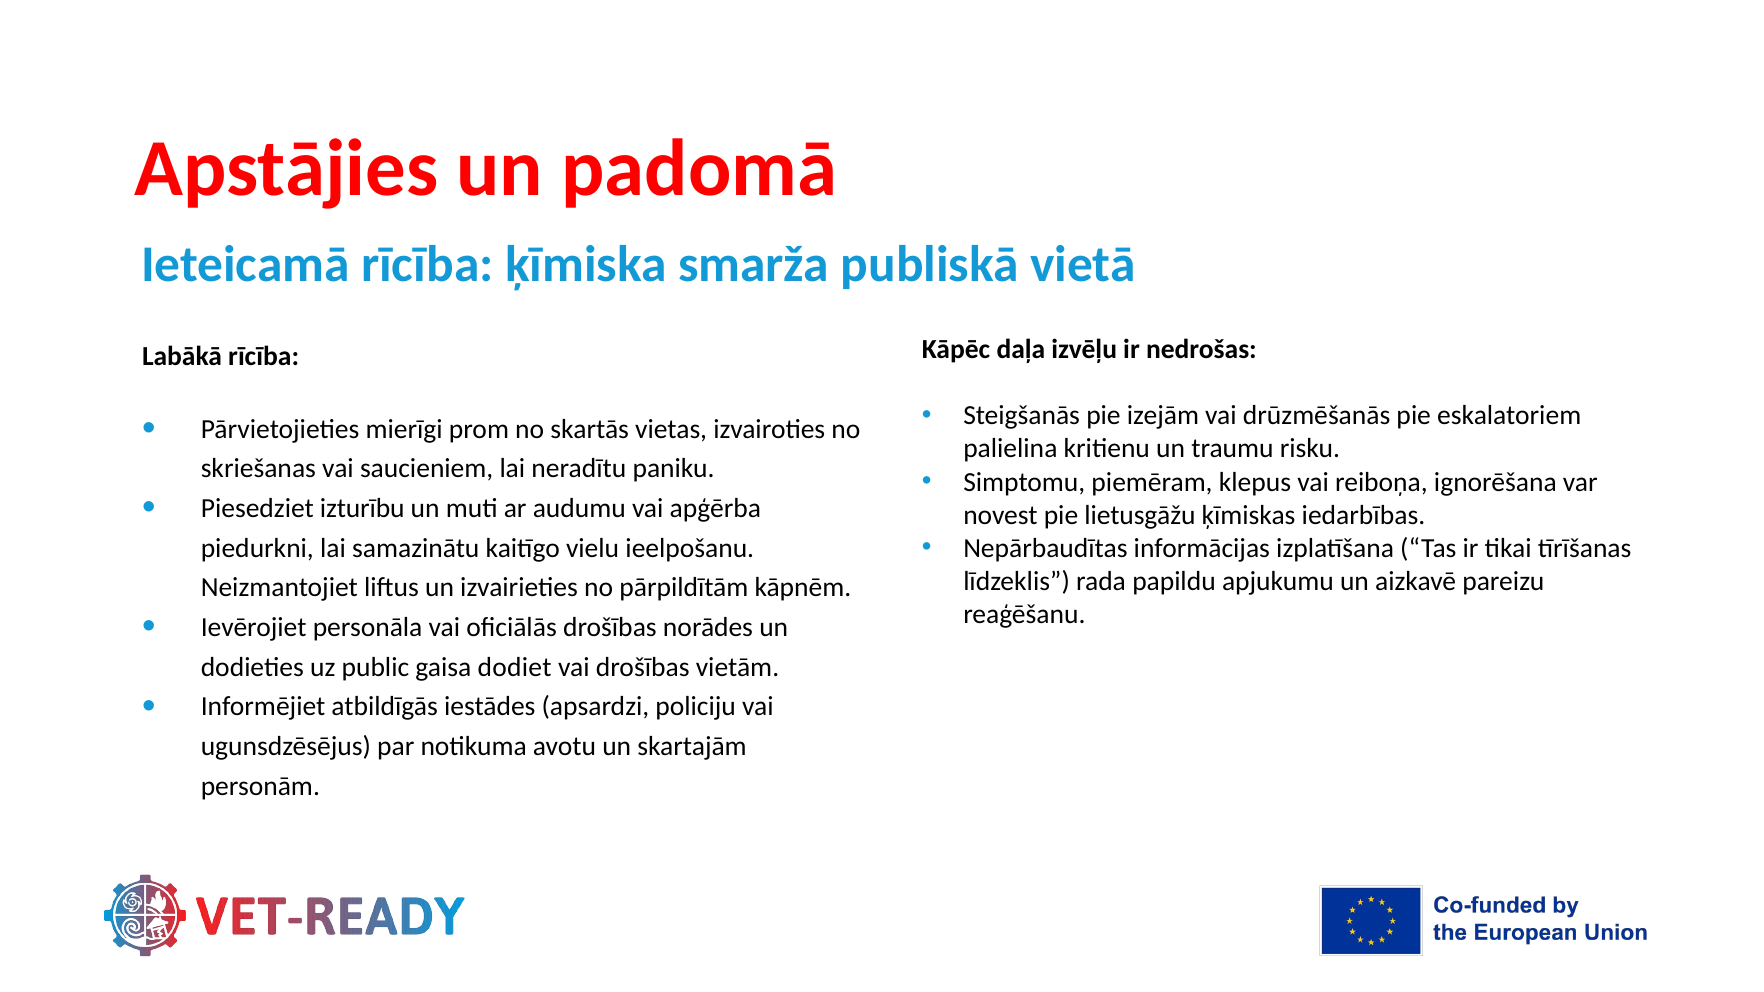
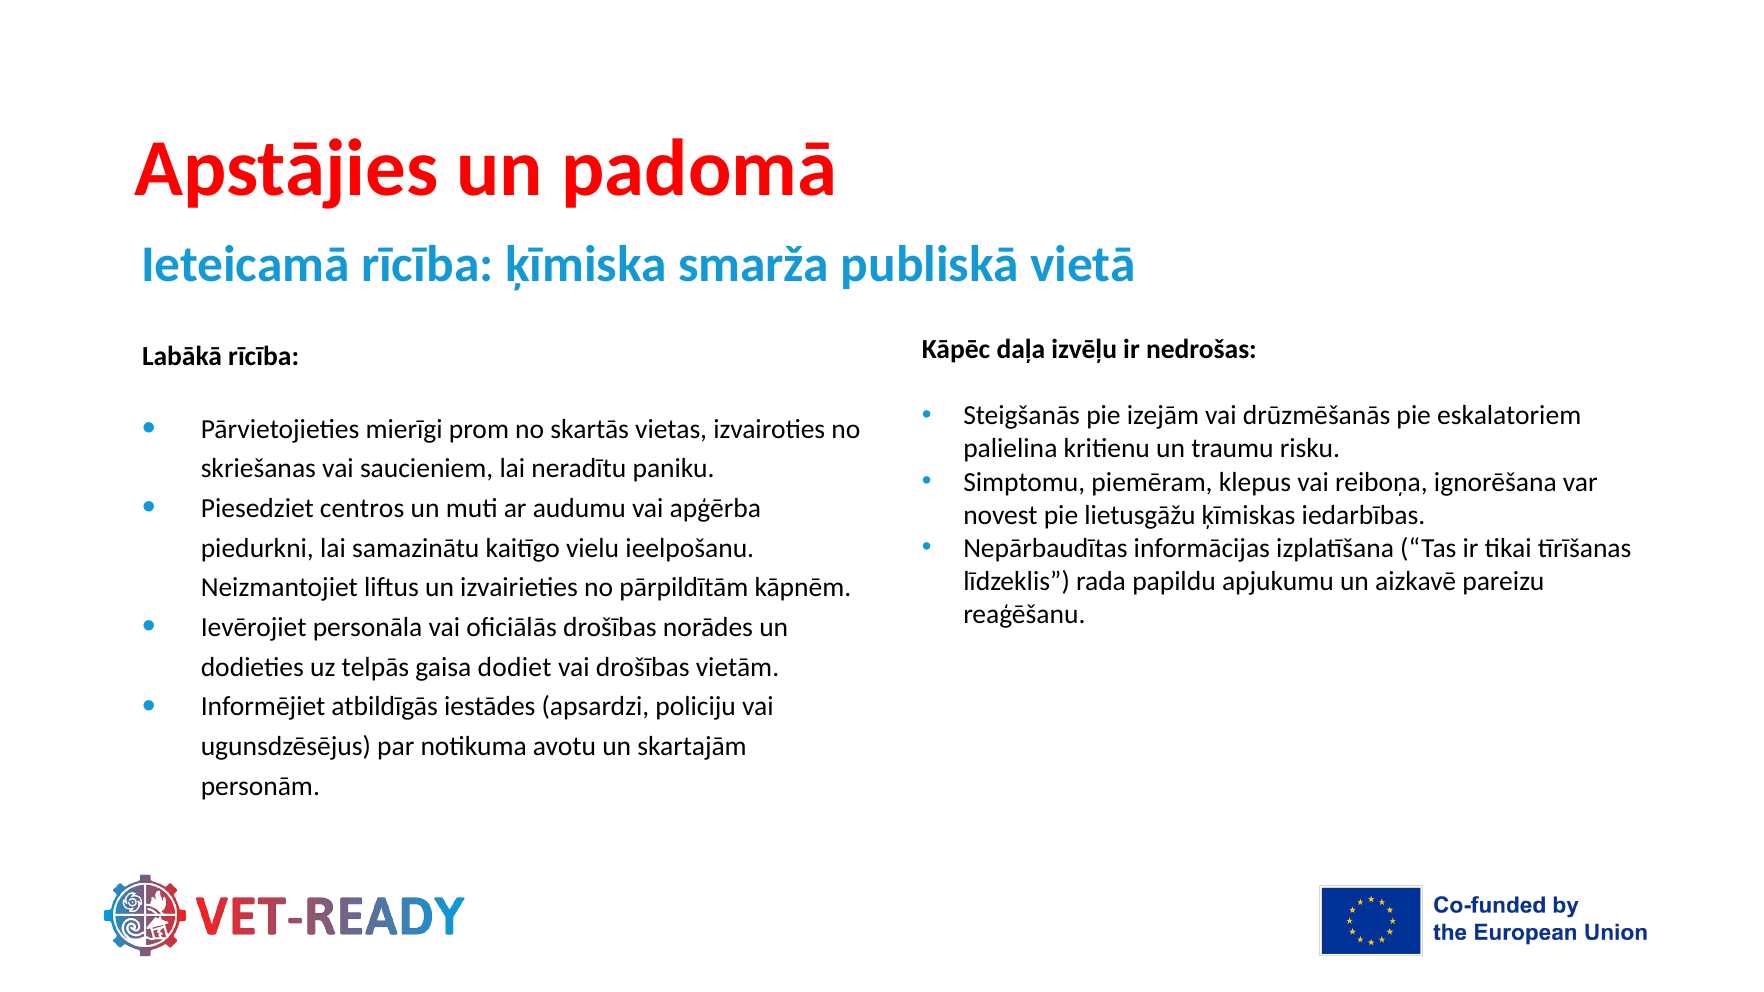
izturību: izturību -> centros
public: public -> telpās
